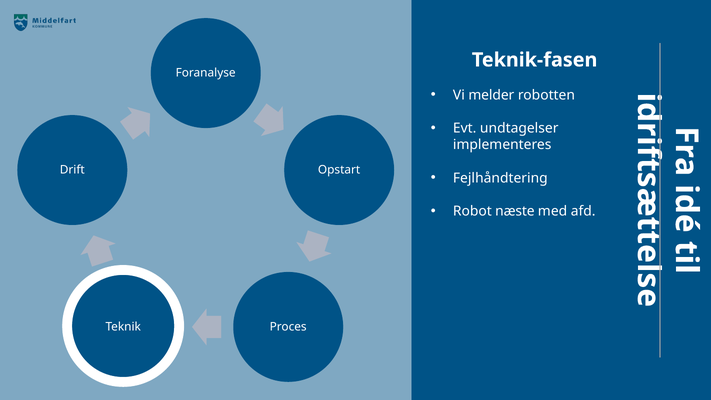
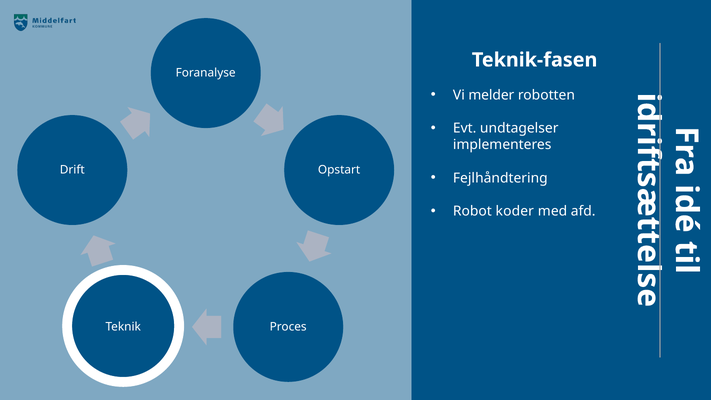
næste: næste -> koder
